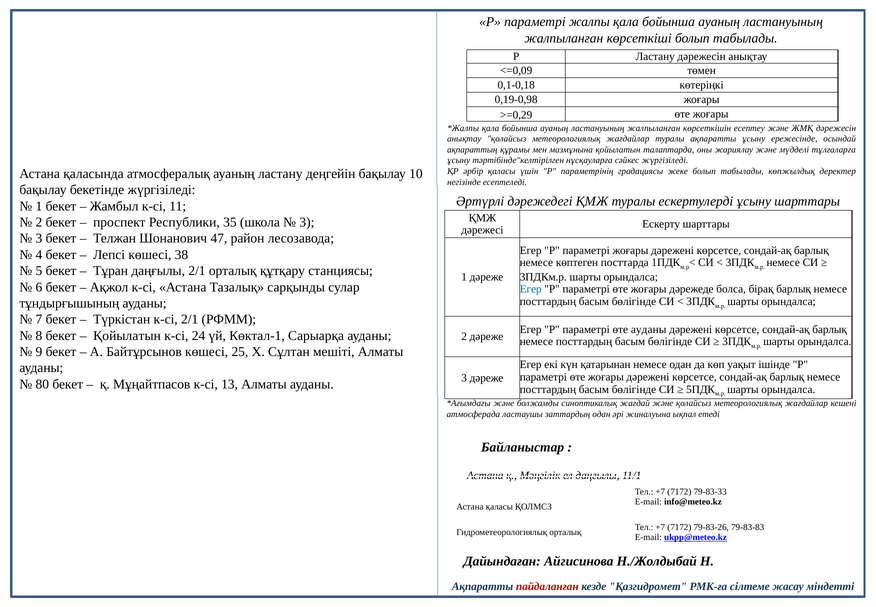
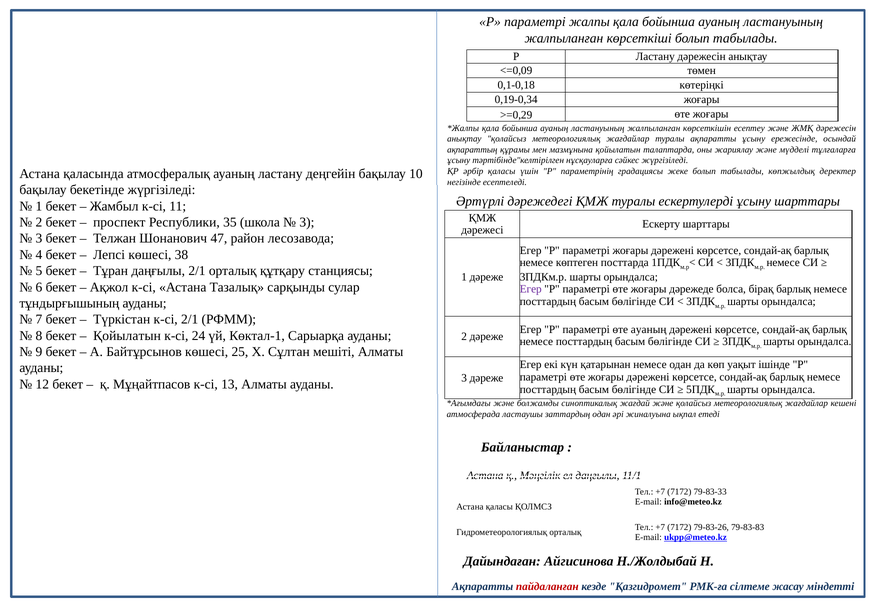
0,19-0,98: 0,19-0,98 -> 0,19-0,34
Егер at (531, 289) colour: blue -> purple
өте ауданы: ауданы -> ауаның
80: 80 -> 12
